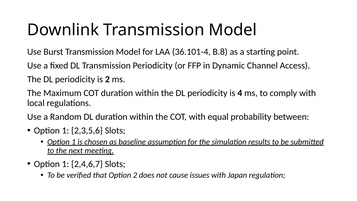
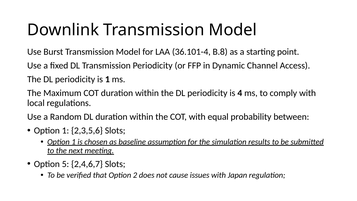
is 2: 2 -> 1
1 at (65, 164): 1 -> 5
